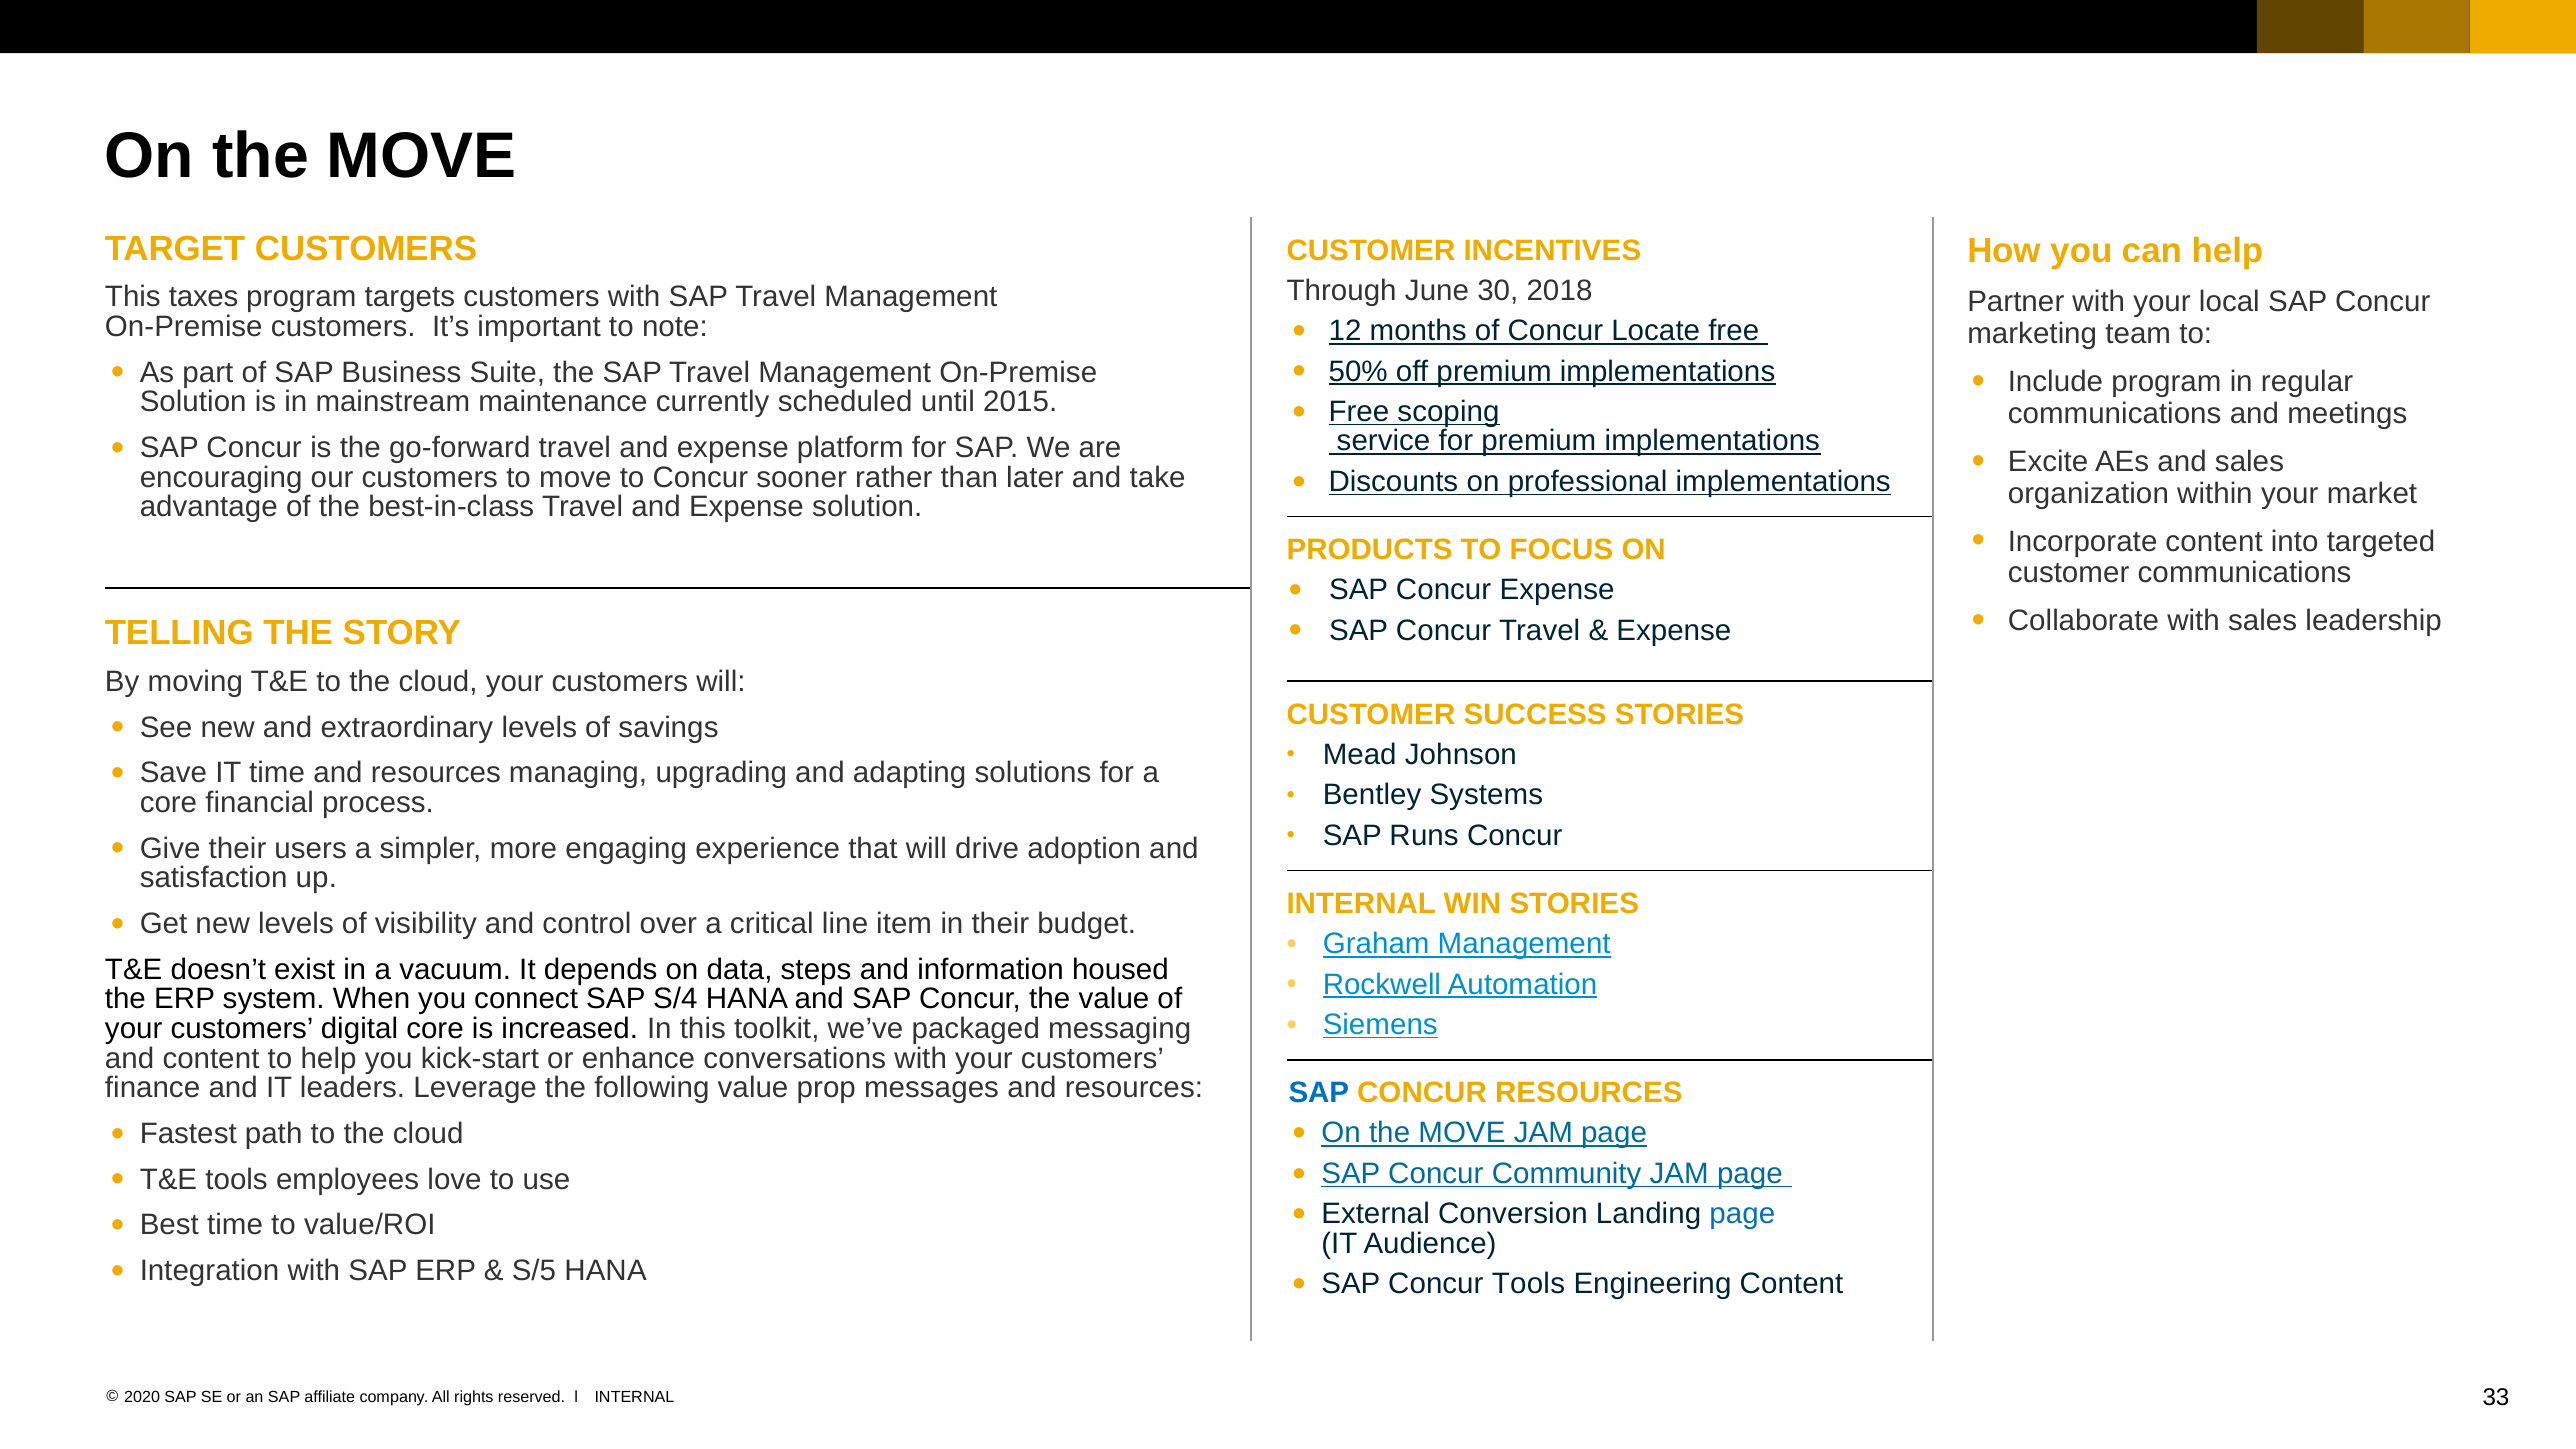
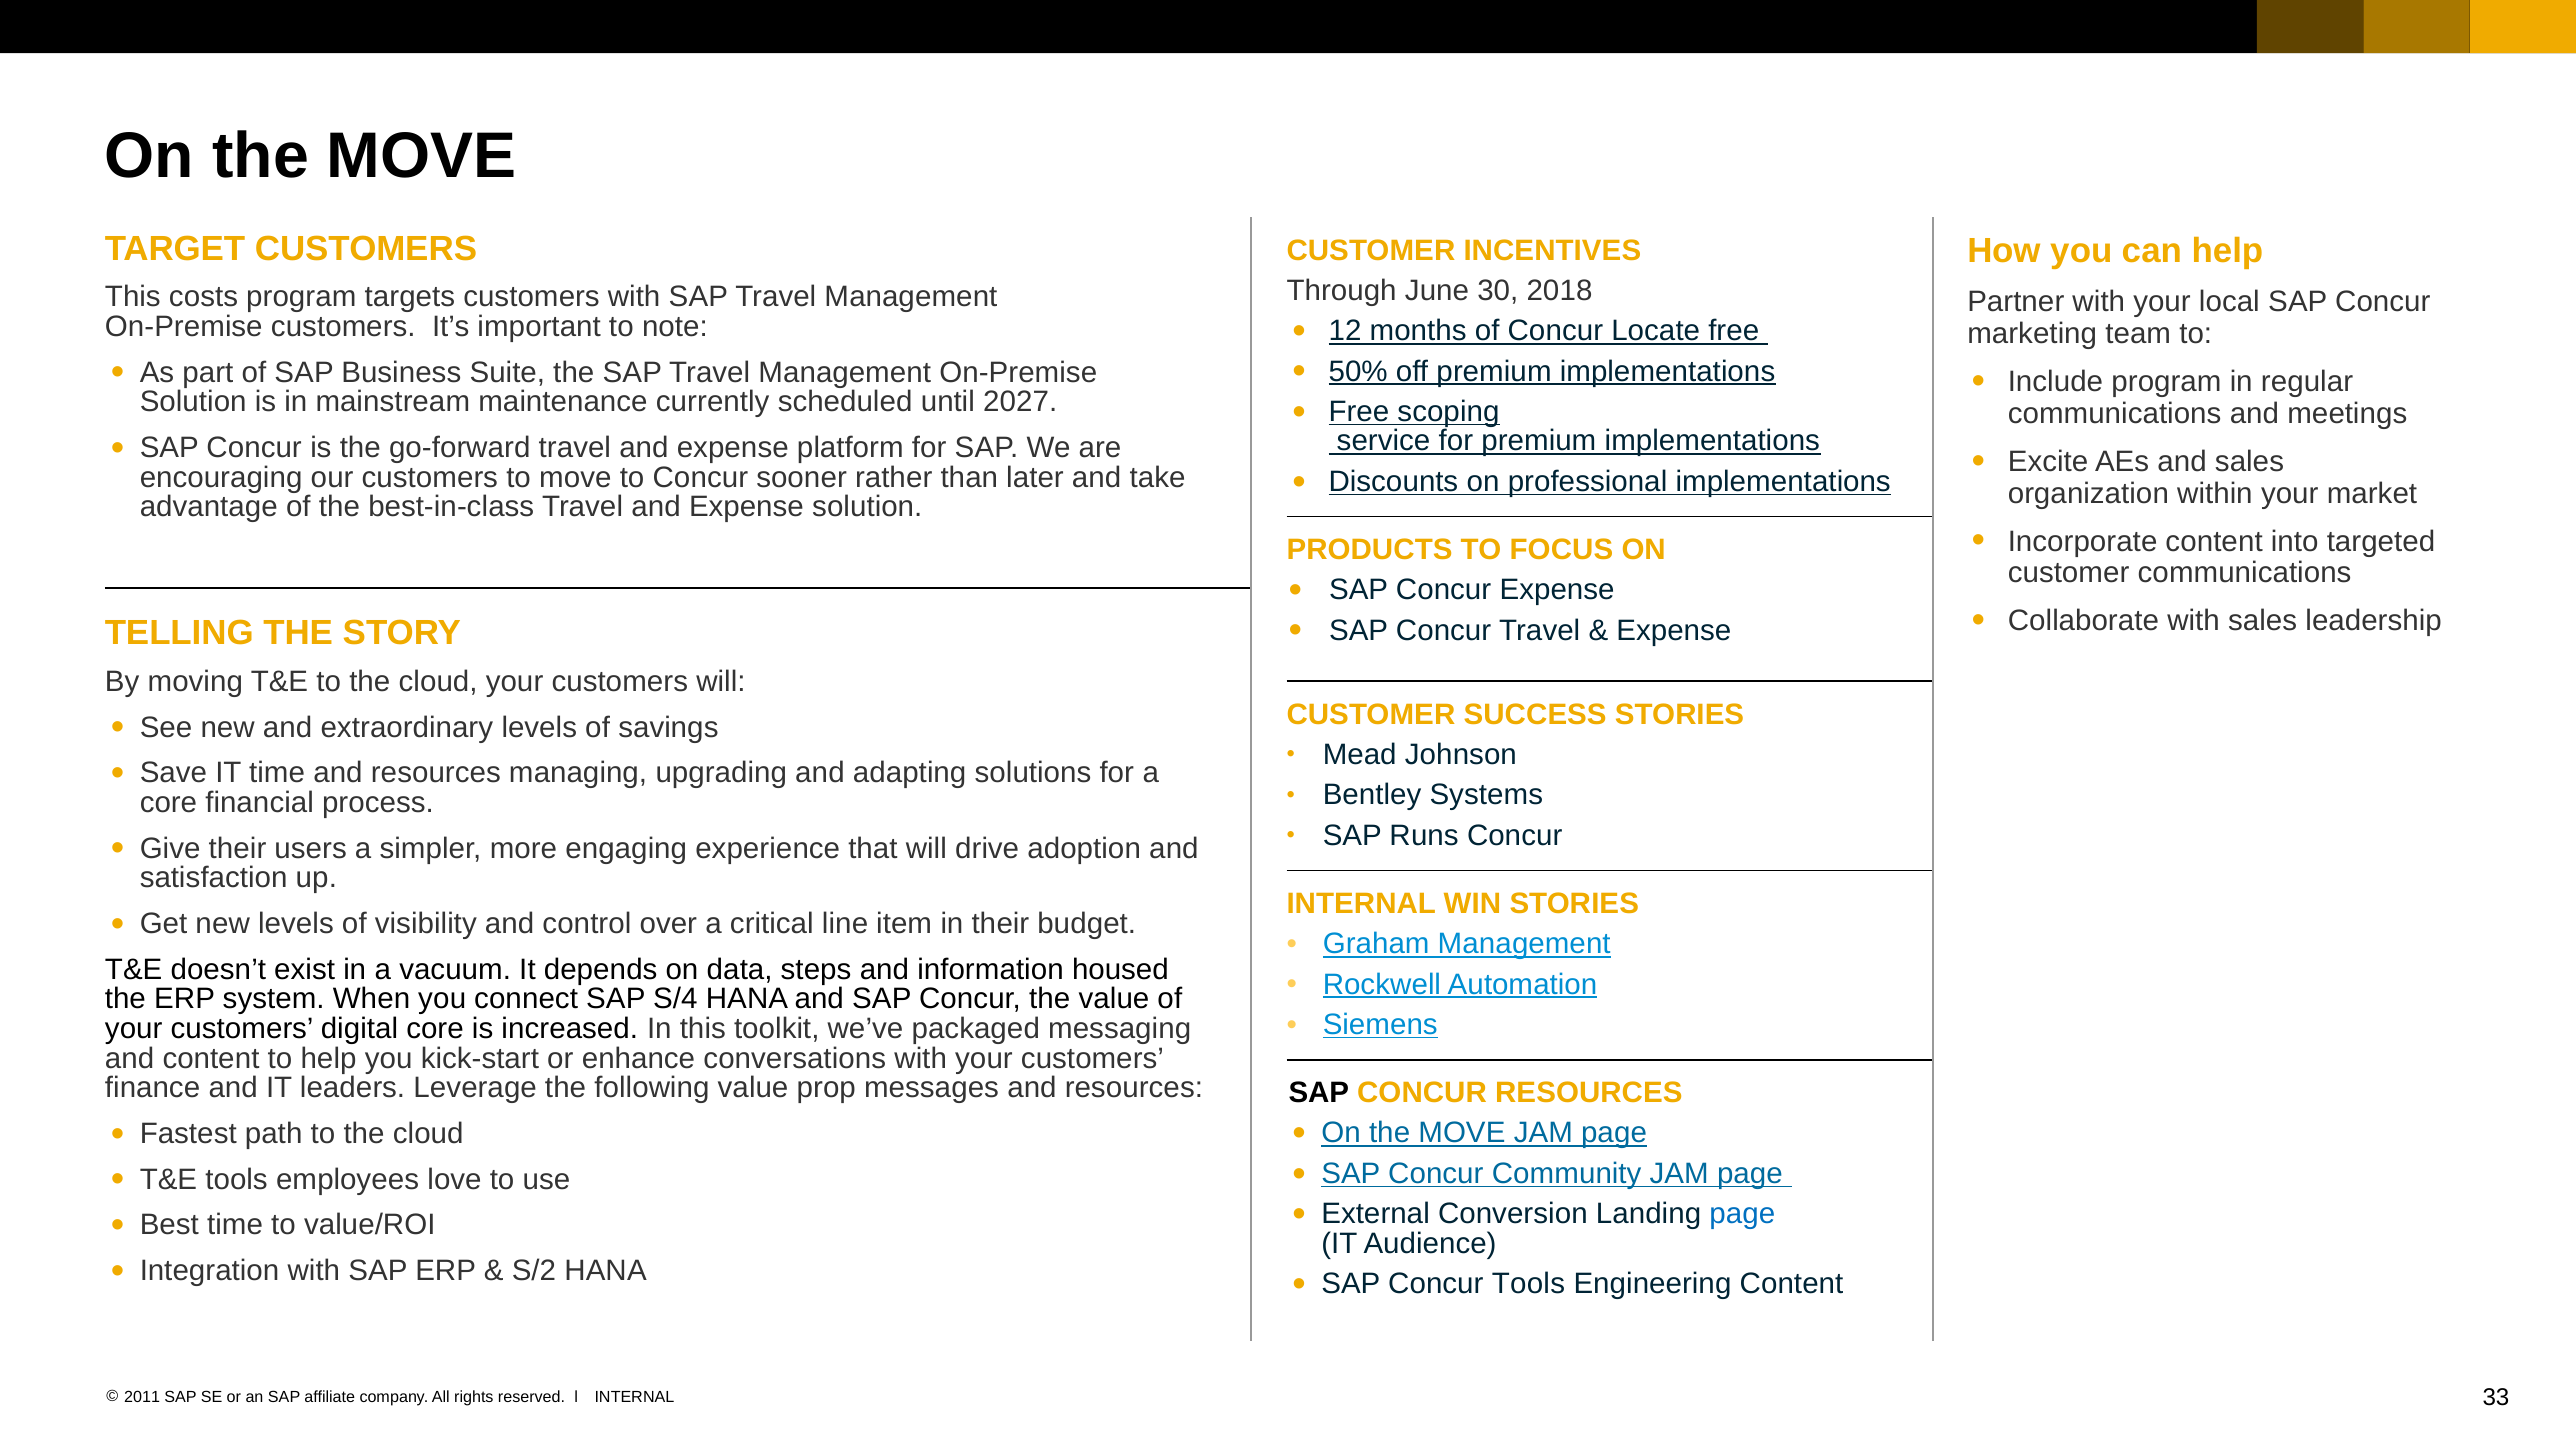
taxes: taxes -> costs
2015: 2015 -> 2027
SAP at (1319, 1093) colour: blue -> black
S/5: S/5 -> S/2
2020: 2020 -> 2011
